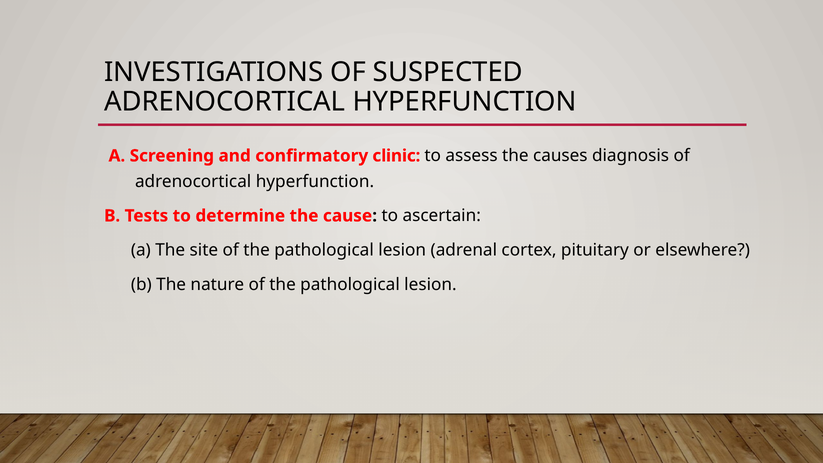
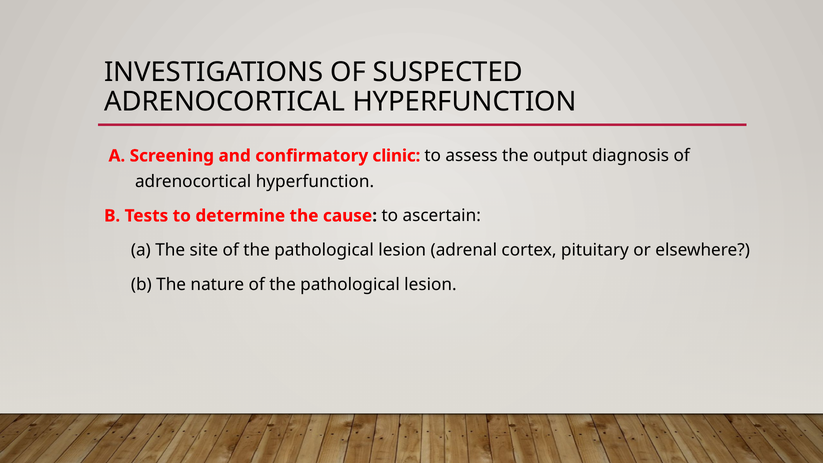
causes: causes -> output
